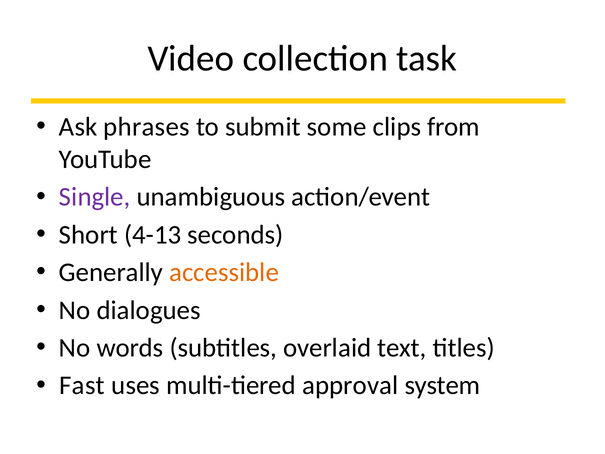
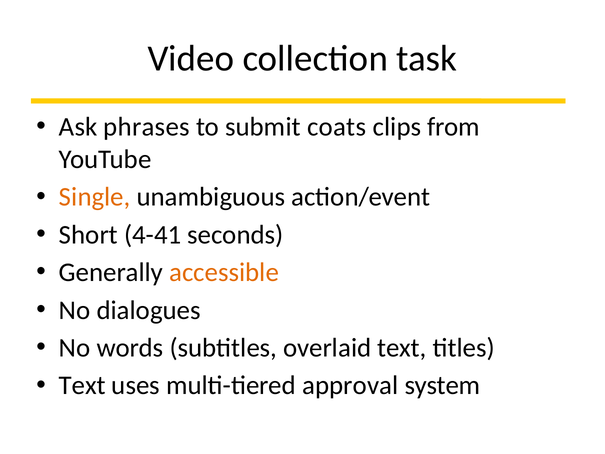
some: some -> coats
Single colour: purple -> orange
4-13: 4-13 -> 4-41
Fast at (82, 385): Fast -> Text
